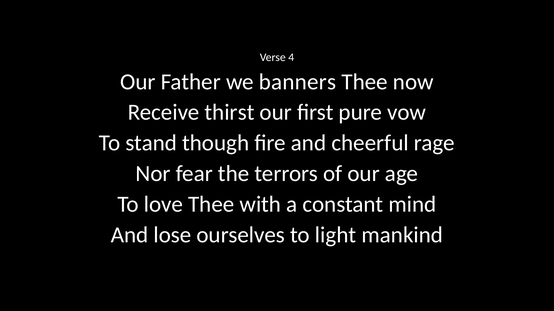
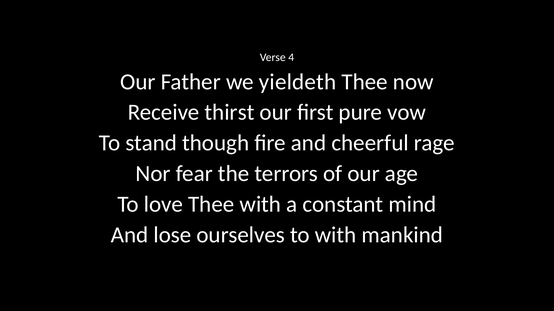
banners: banners -> yieldeth
to light: light -> with
